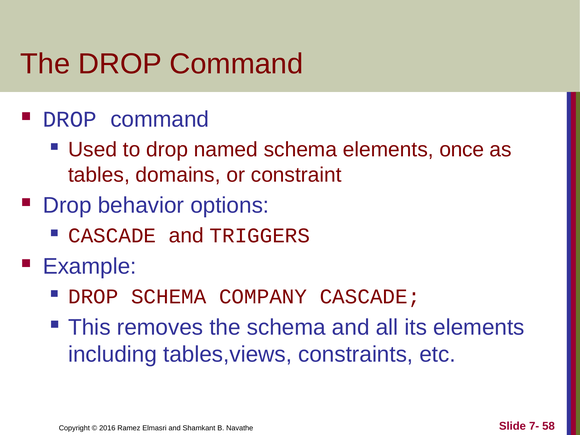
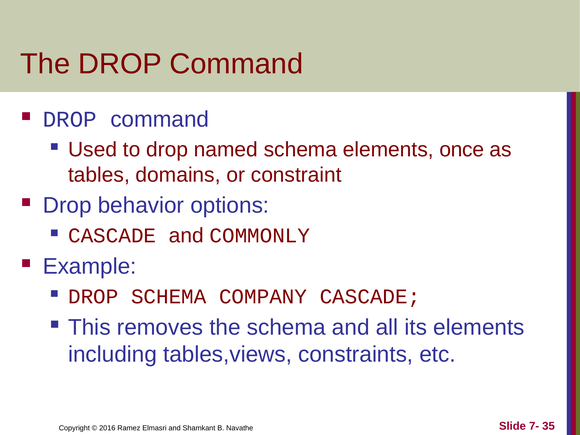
TRIGGERS: TRIGGERS -> COMMONLY
58: 58 -> 35
